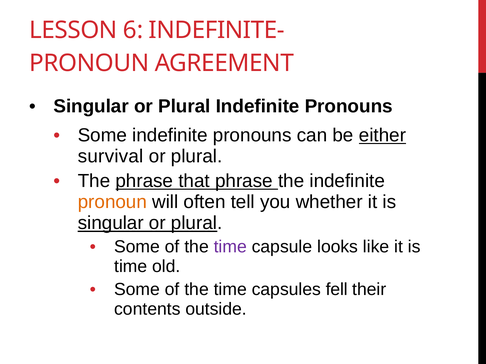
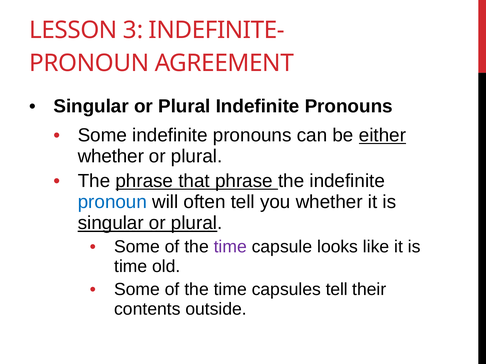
6: 6 -> 3
survival at (111, 156): survival -> whether
pronoun at (112, 202) colour: orange -> blue
capsules fell: fell -> tell
